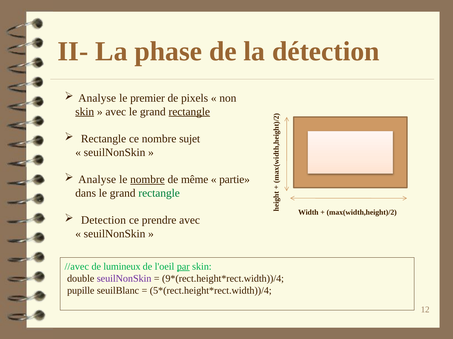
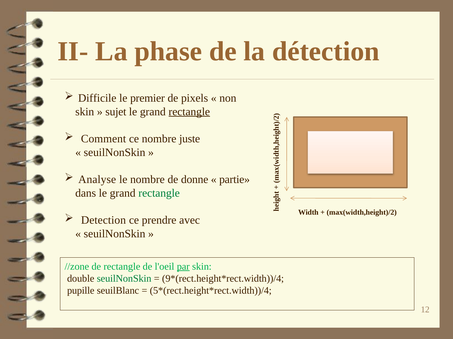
Analyse at (97, 98): Analyse -> Difficile
skin at (85, 112) underline: present -> none
avec at (116, 112): avec -> sujet
Rectangle at (104, 139): Rectangle -> Comment
sujet: sujet -> juste
nombre at (147, 180) underline: present -> none
même: même -> donne
//avec: //avec -> //zone
de lumineux: lumineux -> rectangle
seuilNonSkin at (124, 279) colour: purple -> green
